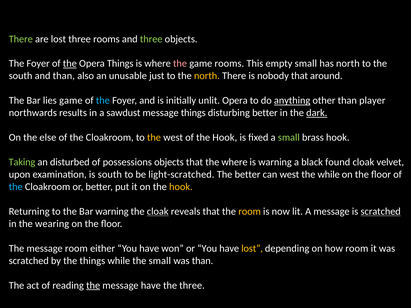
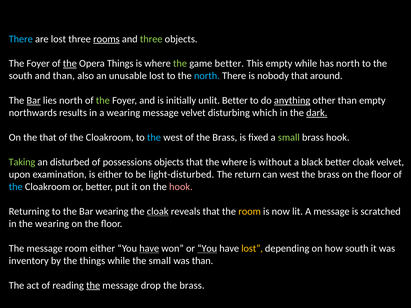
There at (21, 39) colour: light green -> light blue
rooms at (106, 39) underline: none -> present
the at (180, 64) colour: pink -> light green
game rooms: rooms -> better
empty small: small -> while
unusable just: just -> lost
north at (207, 76) colour: yellow -> light blue
Bar at (34, 101) underline: none -> present
lies game: game -> north
the at (103, 101) colour: light blue -> light green
unlit Opera: Opera -> Better
than player: player -> empty
a sawdust: sawdust -> wearing
message things: things -> velvet
disturbing better: better -> which
the else: else -> that
the at (154, 138) colour: yellow -> light blue
of the Hook: Hook -> Brass
is warning: warning -> without
black found: found -> better
is south: south -> either
light-scratched: light-scratched -> light-disturbed
The better: better -> return
while at (329, 175): while -> brass
hook at (181, 187) colour: yellow -> pink
Bar warning: warning -> wearing
scratched at (381, 212) underline: present -> none
have at (149, 249) underline: none -> present
You at (207, 249) underline: none -> present
how room: room -> south
scratched at (29, 261): scratched -> inventory
message have: have -> drop
three at (192, 286): three -> brass
